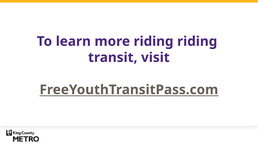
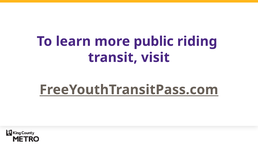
more riding: riding -> public
